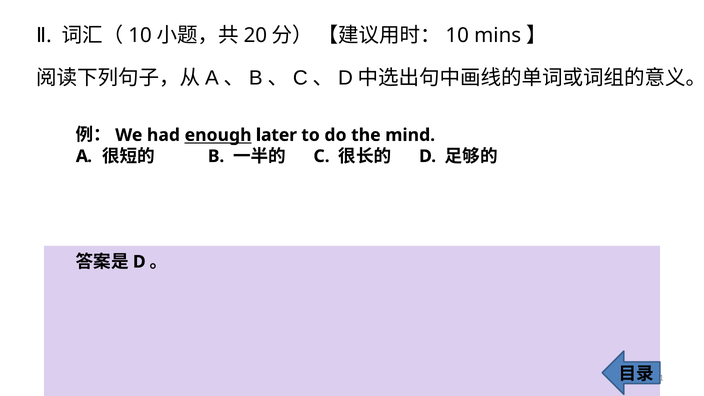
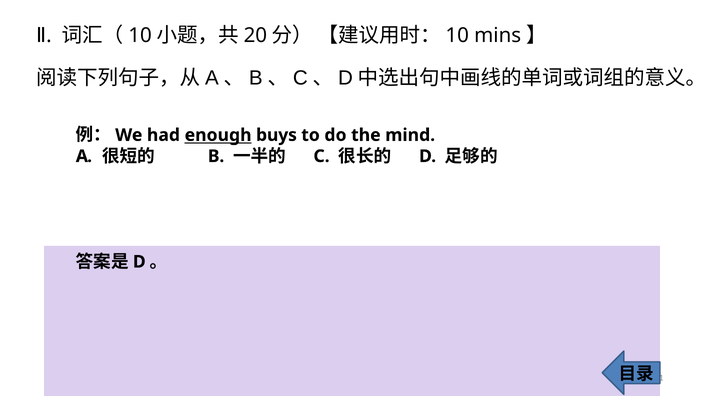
later: later -> buys
